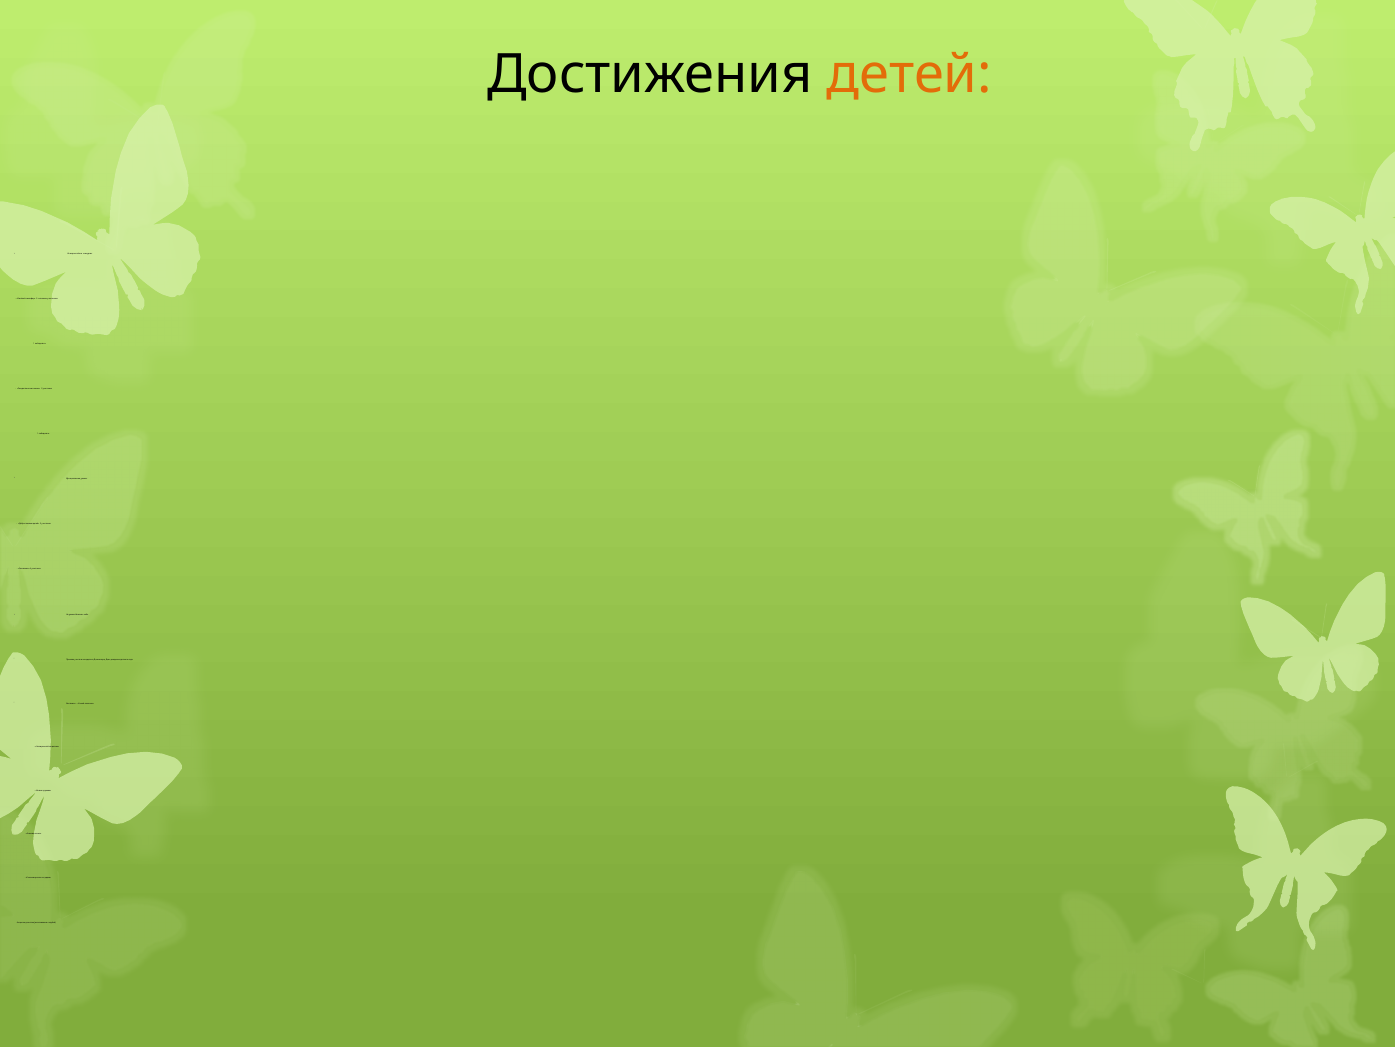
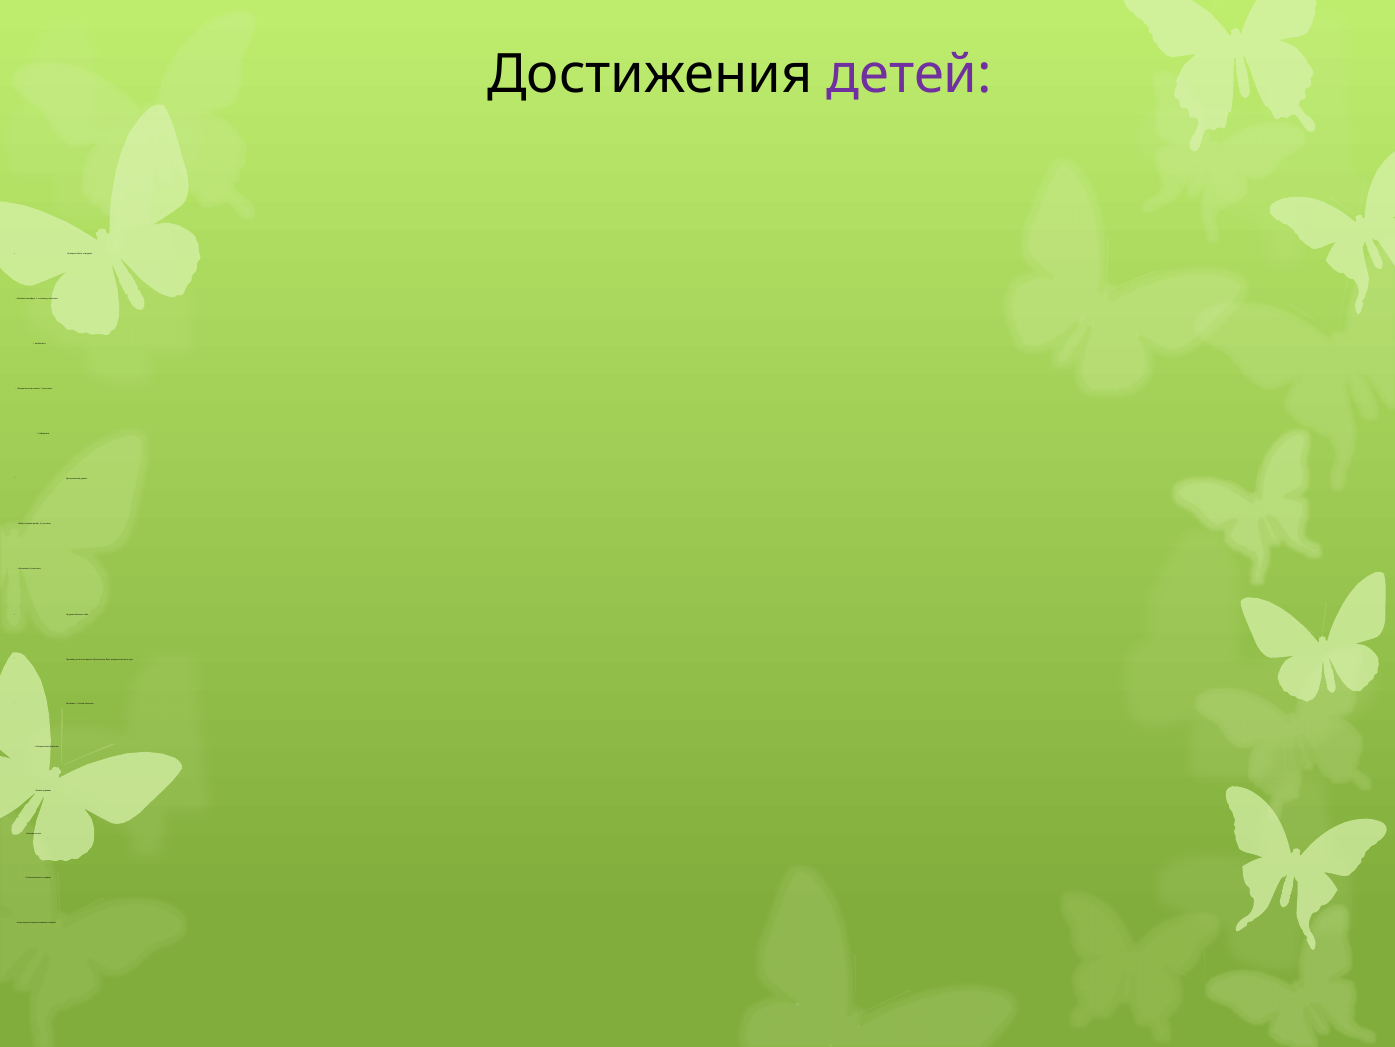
детей at (909, 74) colour: orange -> purple
